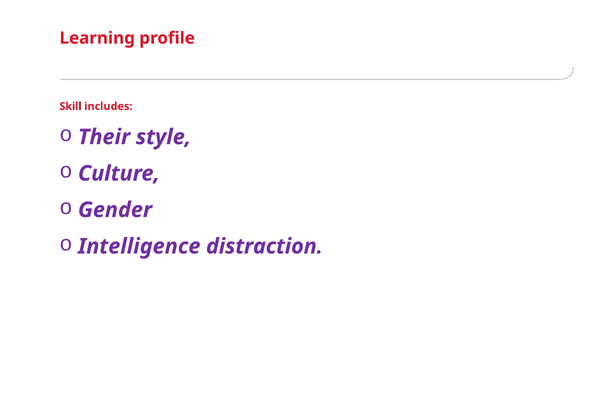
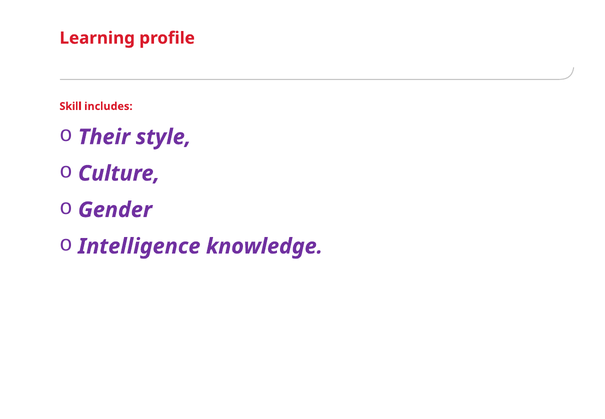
distraction: distraction -> knowledge
